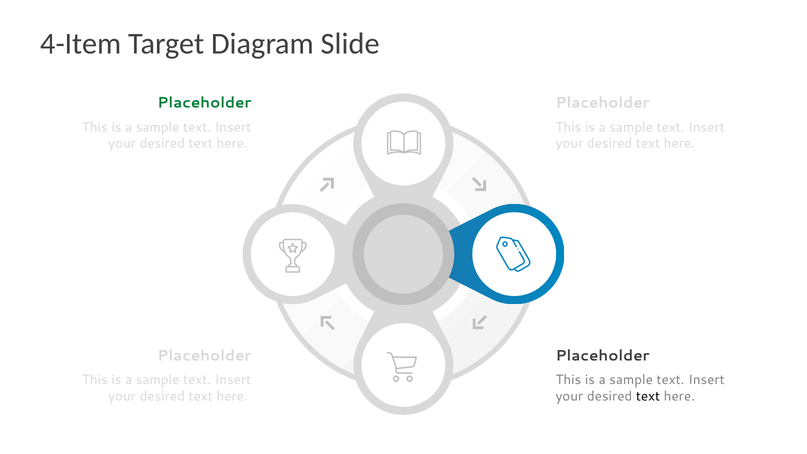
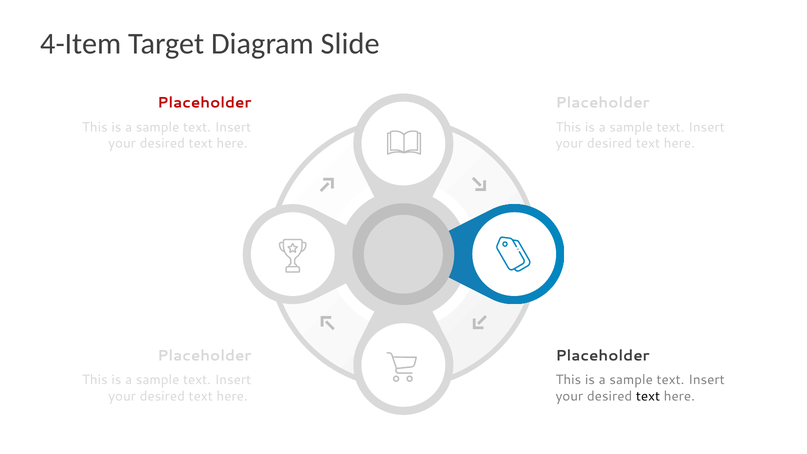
Placeholder at (204, 103) colour: green -> red
